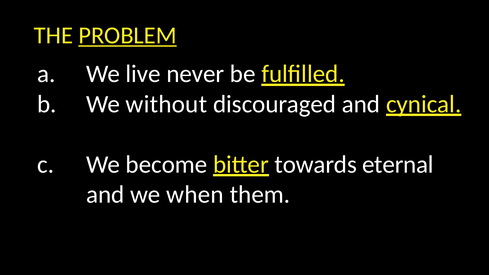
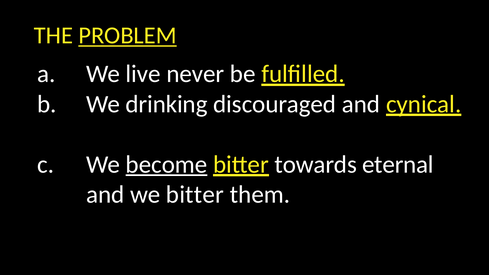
without: without -> drinking
become underline: none -> present
we when: when -> bitter
